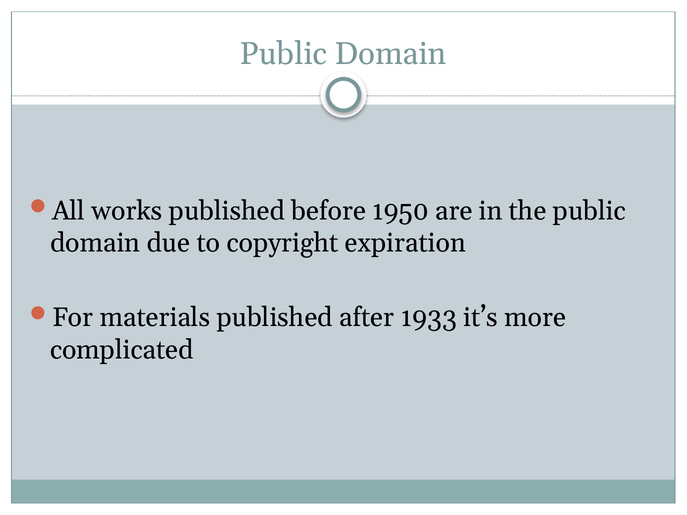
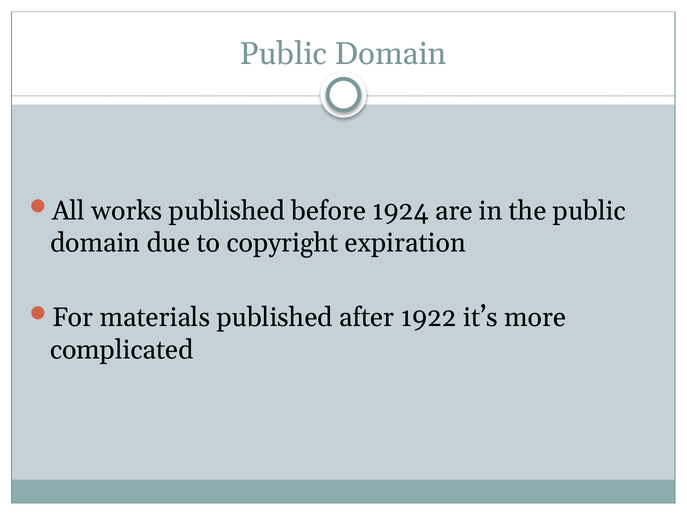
1950: 1950 -> 1924
1933: 1933 -> 1922
